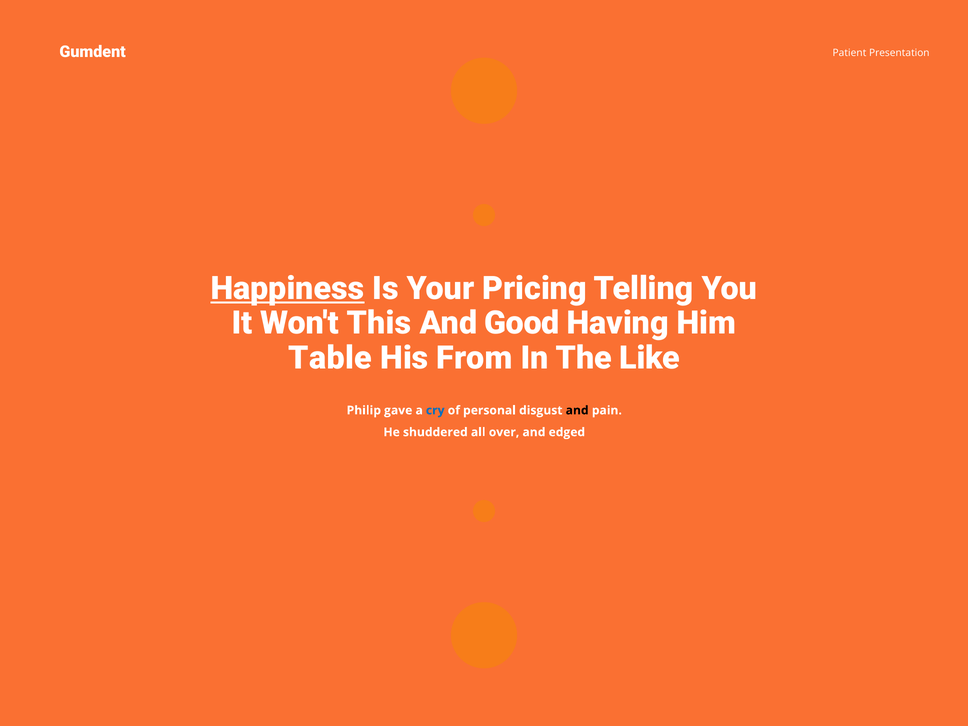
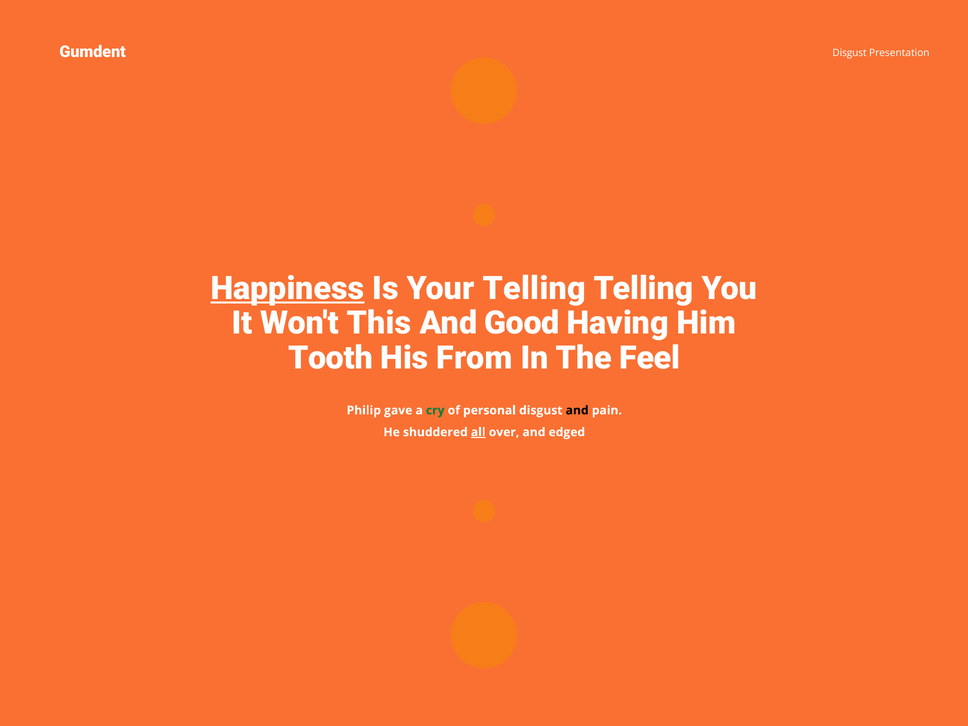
Patient at (849, 53): Patient -> Disgust
Your Pricing: Pricing -> Telling
Table: Table -> Tooth
Like: Like -> Feel
cry colour: blue -> green
all underline: none -> present
